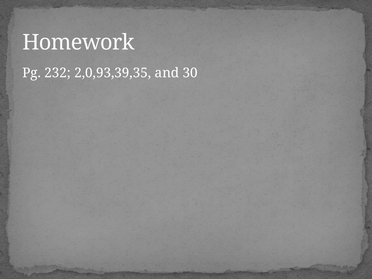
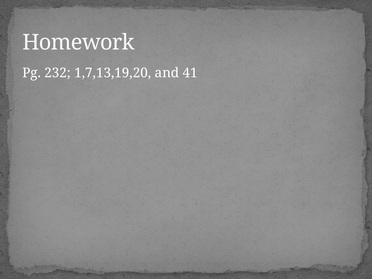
2,0,93,39,35: 2,0,93,39,35 -> 1,7,13,19,20
30: 30 -> 41
